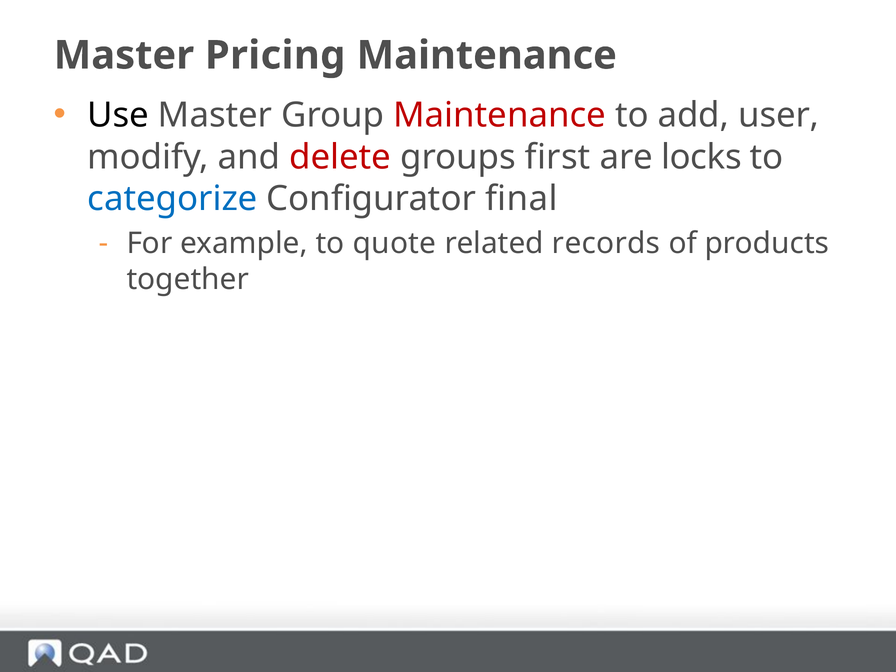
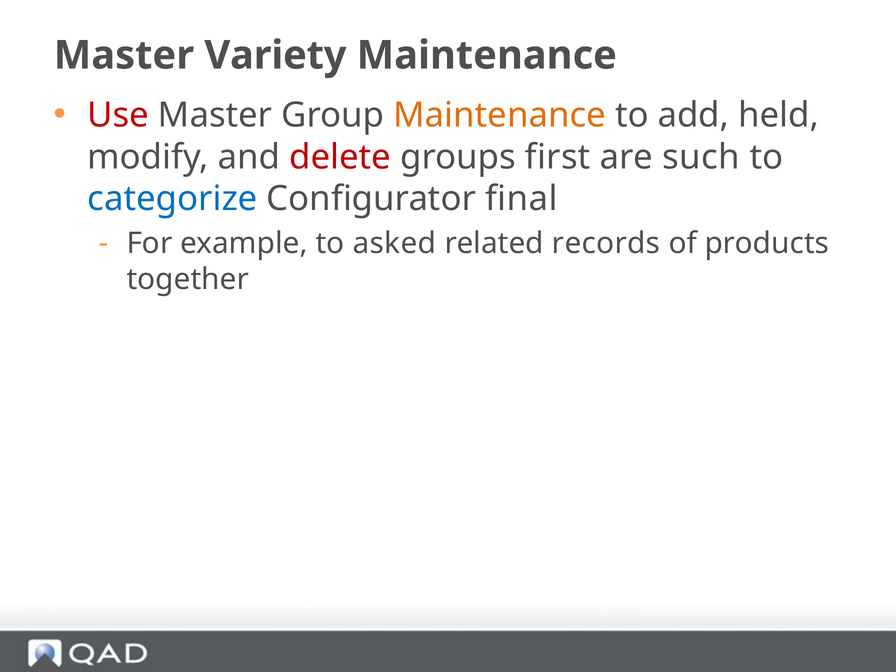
Pricing: Pricing -> Variety
Use colour: black -> red
Maintenance at (500, 115) colour: red -> orange
user: user -> held
locks: locks -> such
quote: quote -> asked
